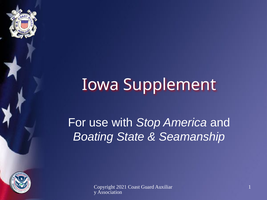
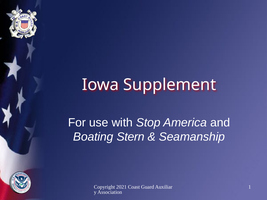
State: State -> Stern
